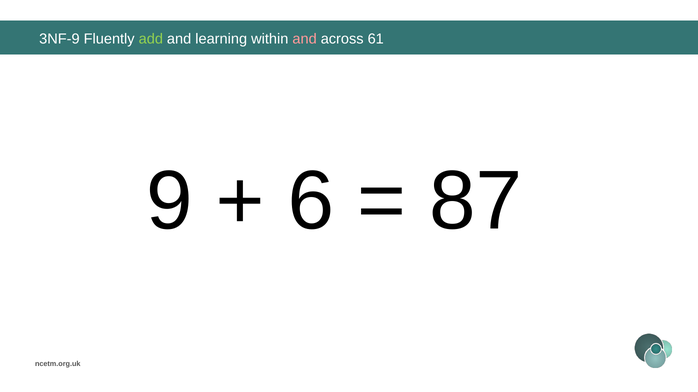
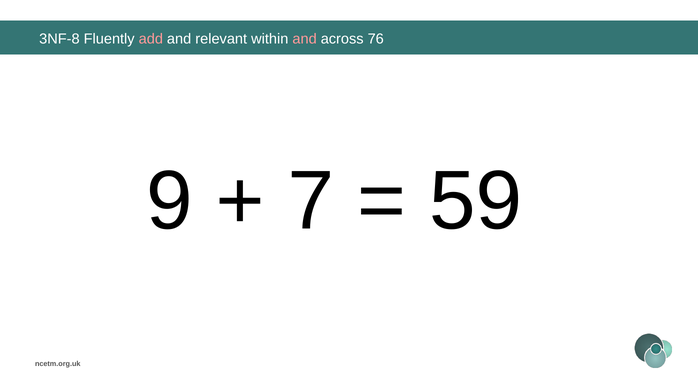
3NF-9: 3NF-9 -> 3NF-8
add colour: light green -> pink
learning: learning -> relevant
61: 61 -> 76
6: 6 -> 7
87: 87 -> 59
